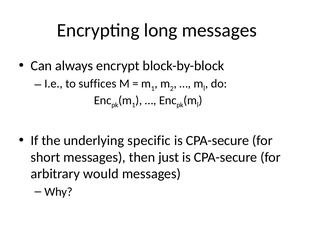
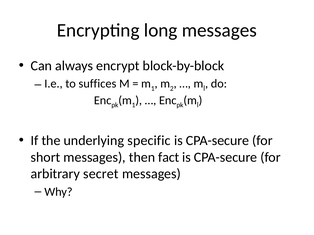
just: just -> fact
would: would -> secret
